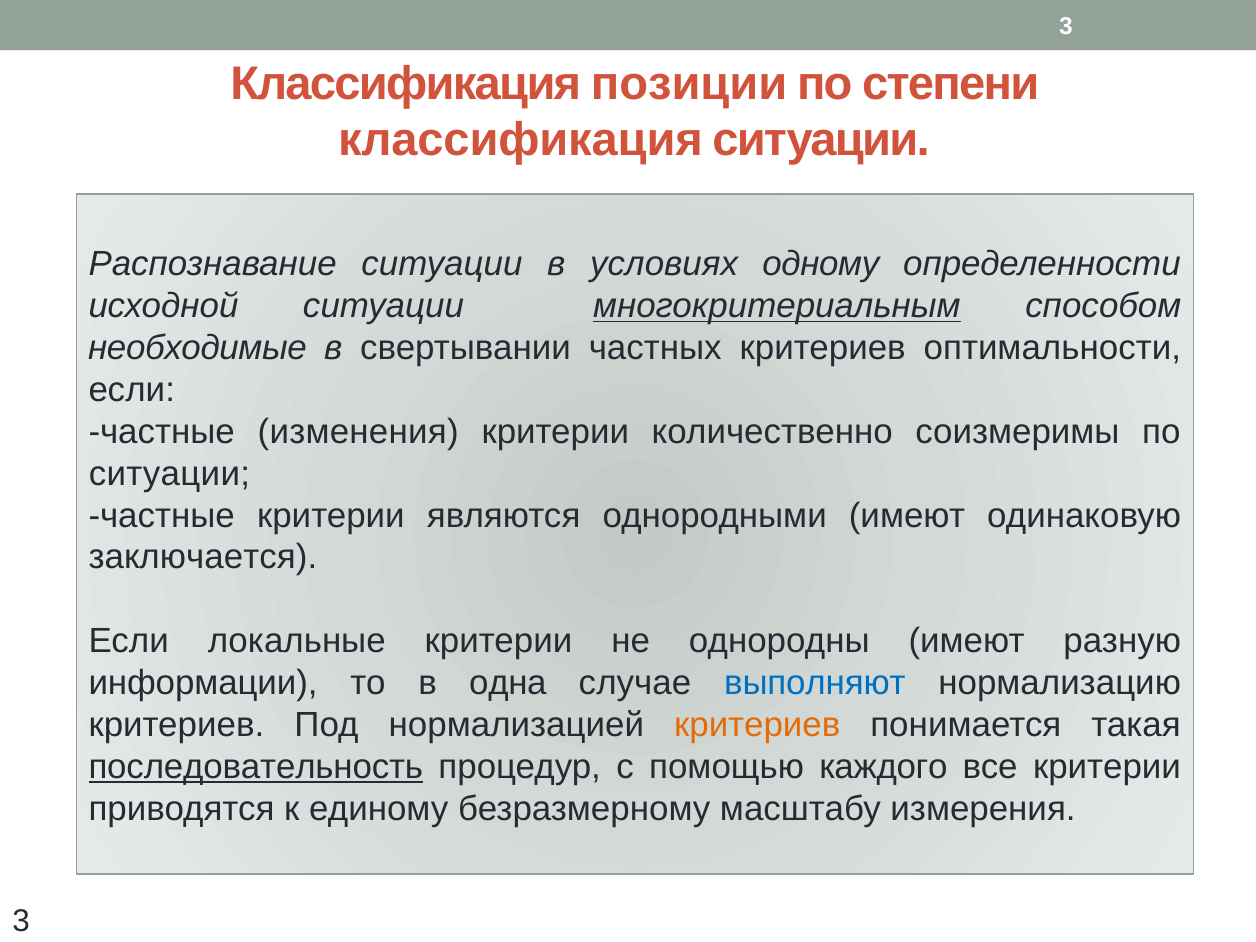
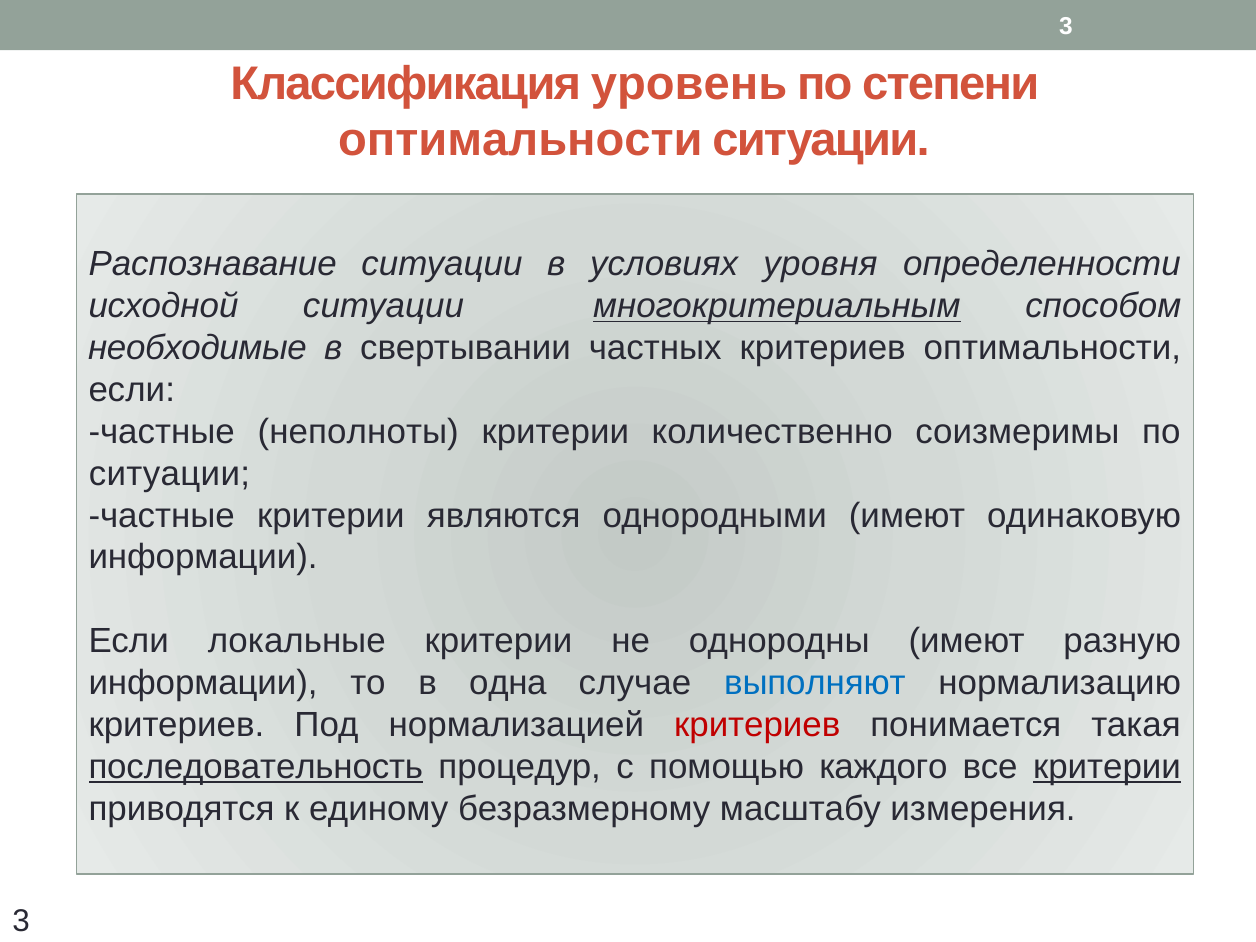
позиции: позиции -> уровень
классификация at (520, 140): классификация -> оптимальности
одному: одному -> уровня
изменения: изменения -> неполноты
заключается at (203, 557): заключается -> информации
критериев at (757, 725) colour: orange -> red
критерии at (1107, 767) underline: none -> present
